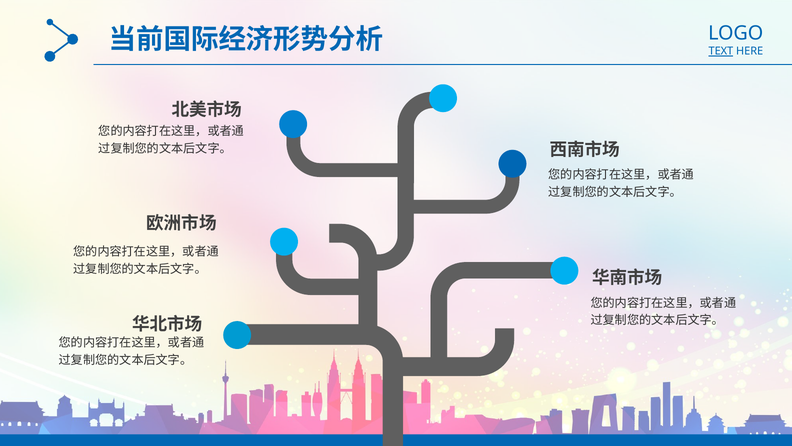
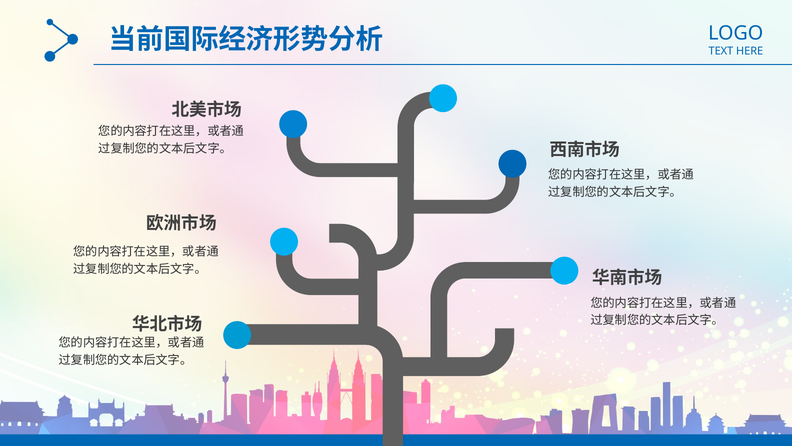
TEXT underline: present -> none
